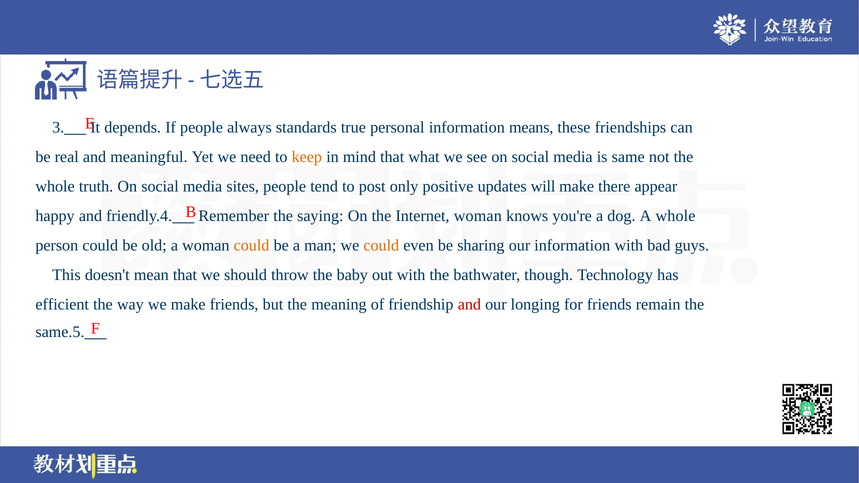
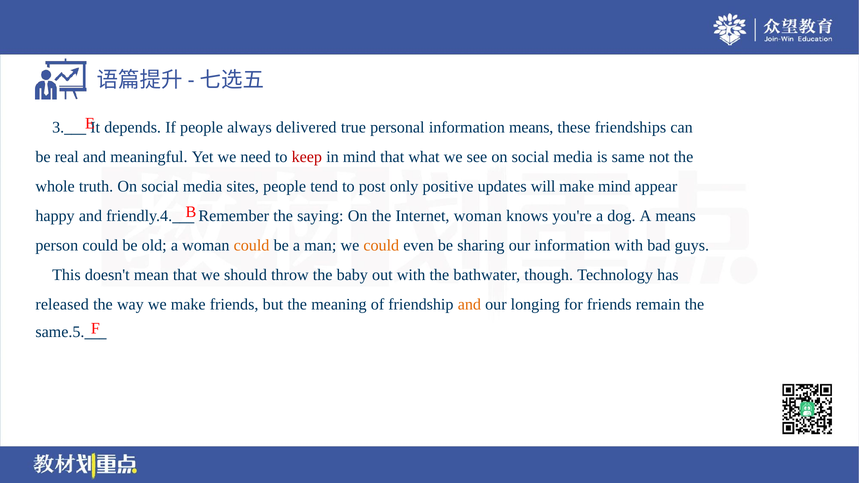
standards: standards -> delivered
keep colour: orange -> red
make there: there -> mind
A whole: whole -> means
efficient: efficient -> released
and at (469, 304) colour: red -> orange
